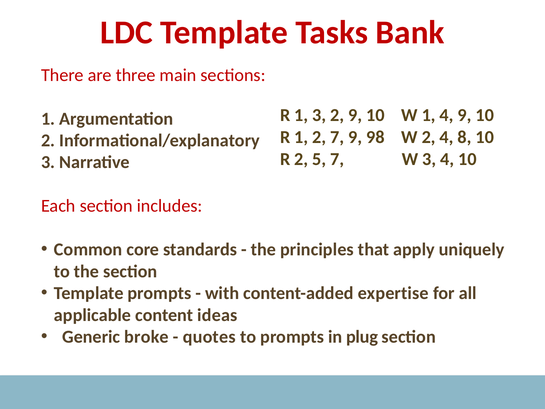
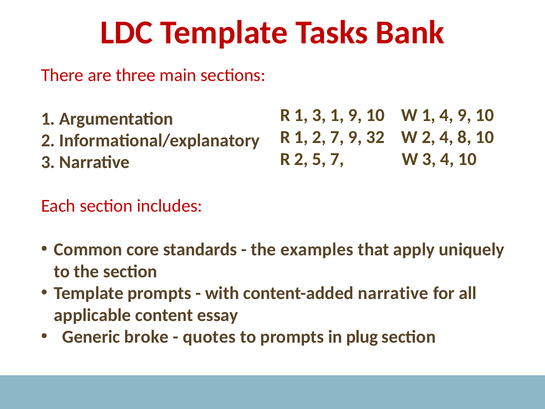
3 2: 2 -> 1
98: 98 -> 32
principles: principles -> examples
content-added expertise: expertise -> narrative
ideas: ideas -> essay
